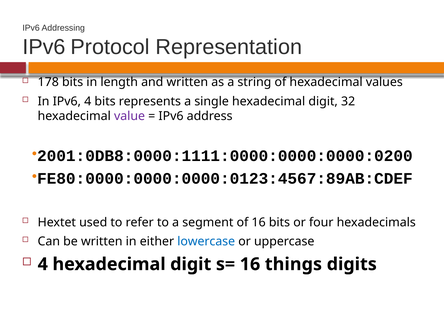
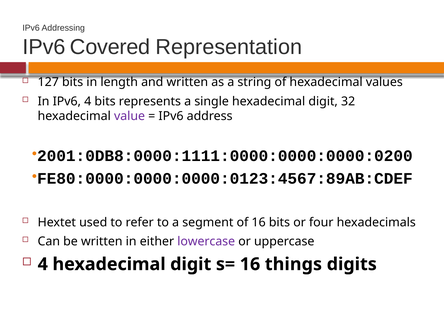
Protocol: Protocol -> Covered
178: 178 -> 127
lowercase colour: blue -> purple
